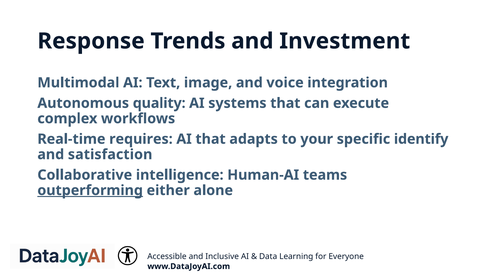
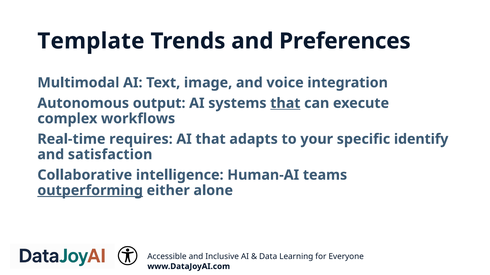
Response: Response -> Template
Investment: Investment -> Preferences
quality: quality -> output
that at (285, 103) underline: none -> present
